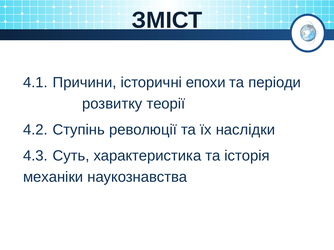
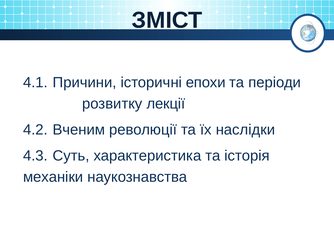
теорії: теорії -> лекції
Ступінь: Ступінь -> Вченим
